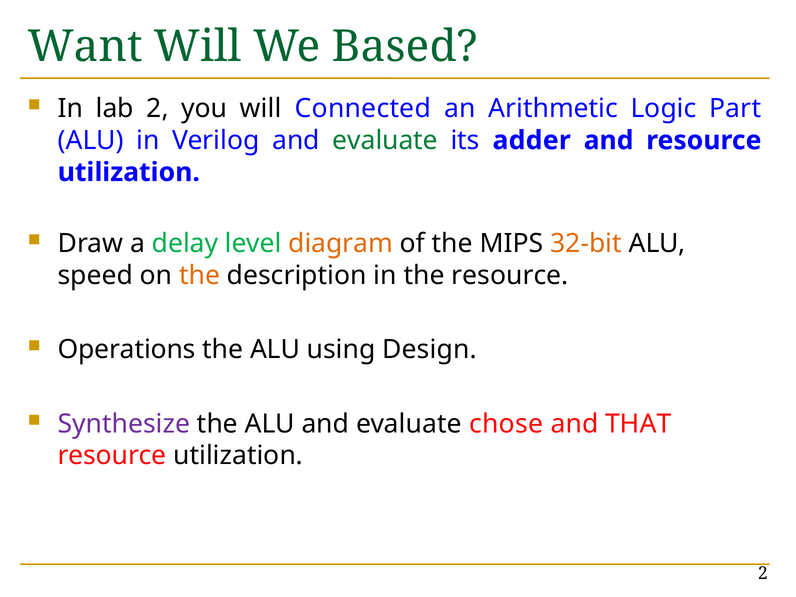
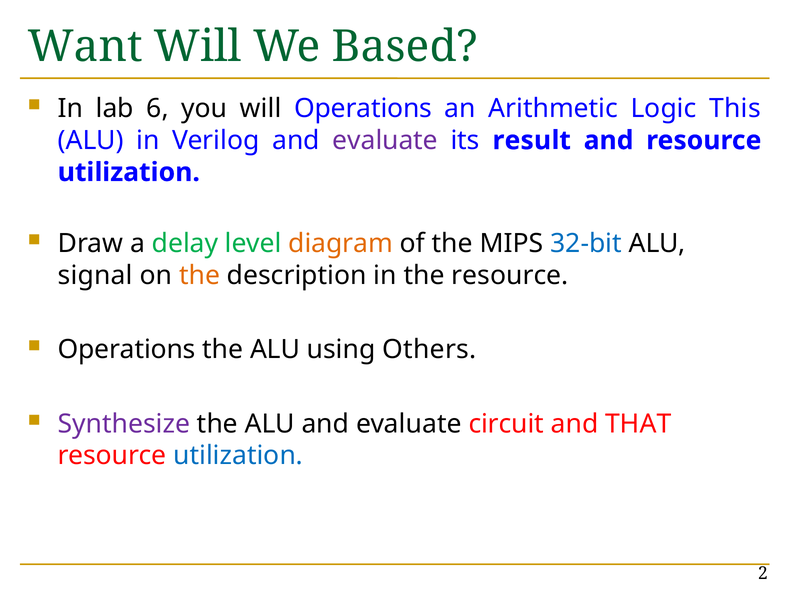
lab 2: 2 -> 6
will Connected: Connected -> Operations
Part: Part -> This
evaluate at (385, 140) colour: green -> purple
adder: adder -> result
32-bit colour: orange -> blue
speed: speed -> signal
Design: Design -> Others
chose: chose -> circuit
utilization at (238, 456) colour: black -> blue
